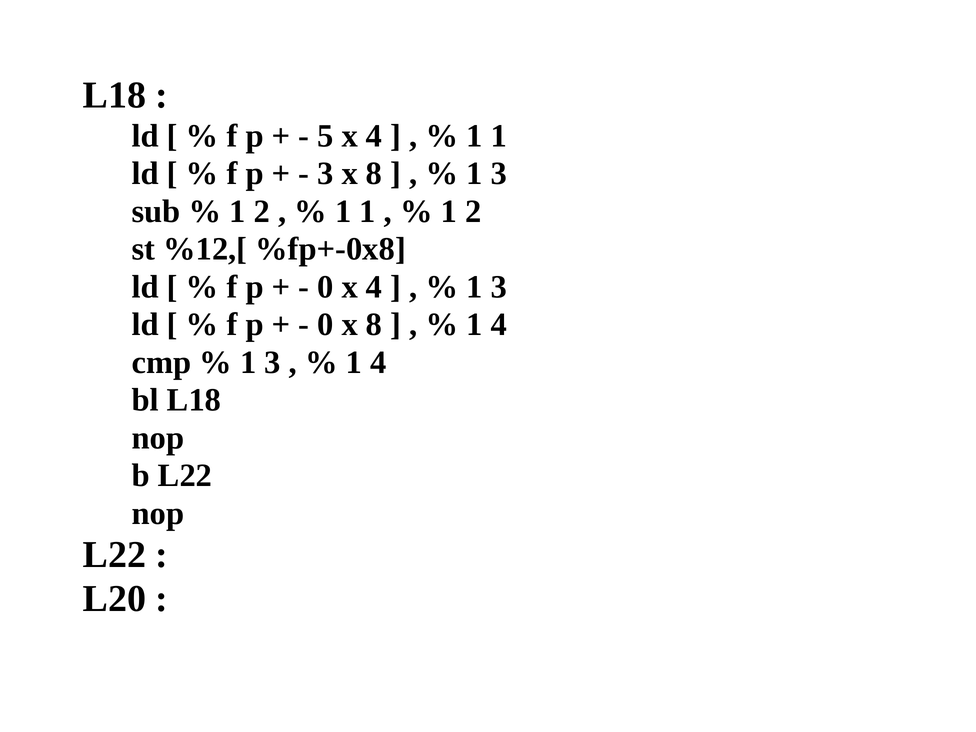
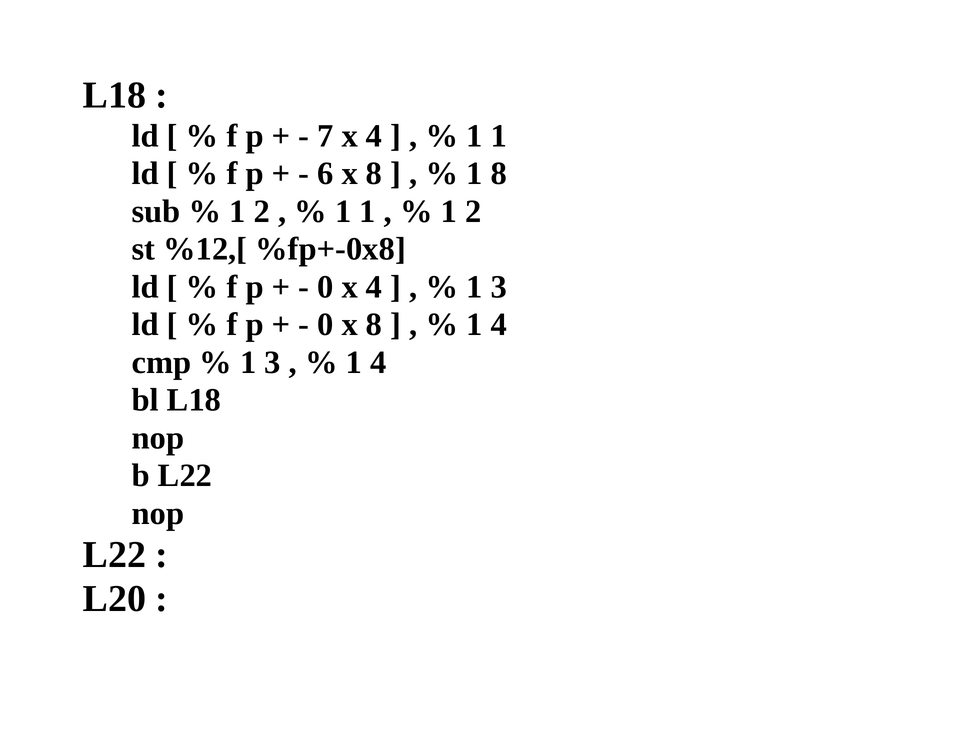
5: 5 -> 7
3 at (325, 174): 3 -> 6
3 at (499, 174): 3 -> 8
